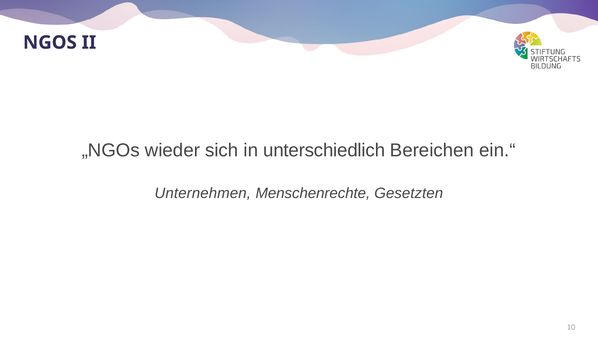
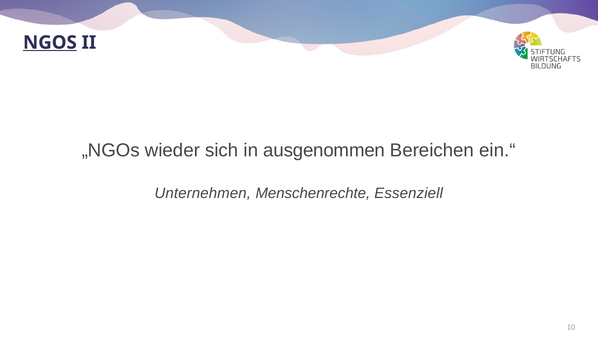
NGOS underline: none -> present
unterschiedlich: unterschiedlich -> ausgenommen
Gesetzten: Gesetzten -> Essenziell
